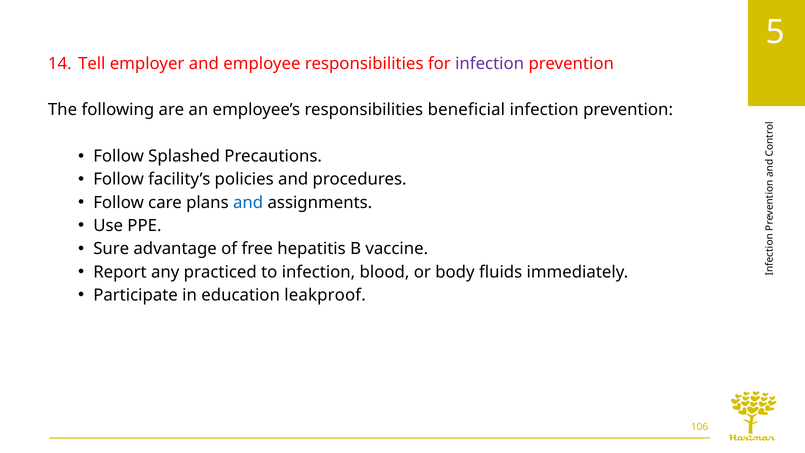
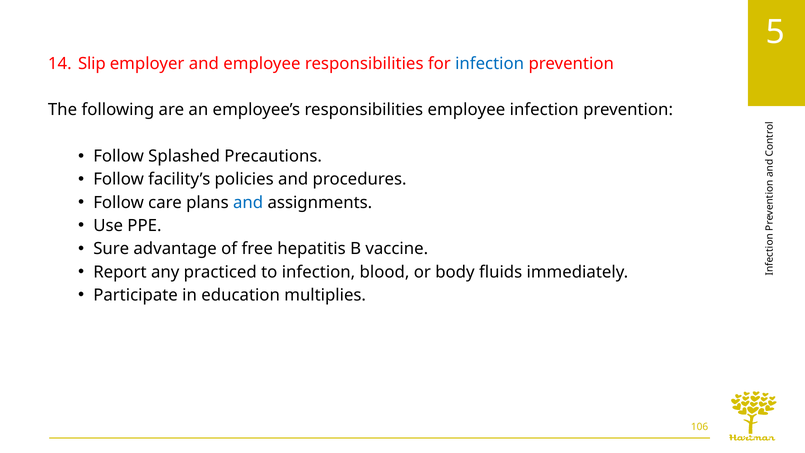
Tell: Tell -> Slip
infection at (490, 63) colour: purple -> blue
responsibilities beneficial: beneficial -> employee
leakproof: leakproof -> multiplies
